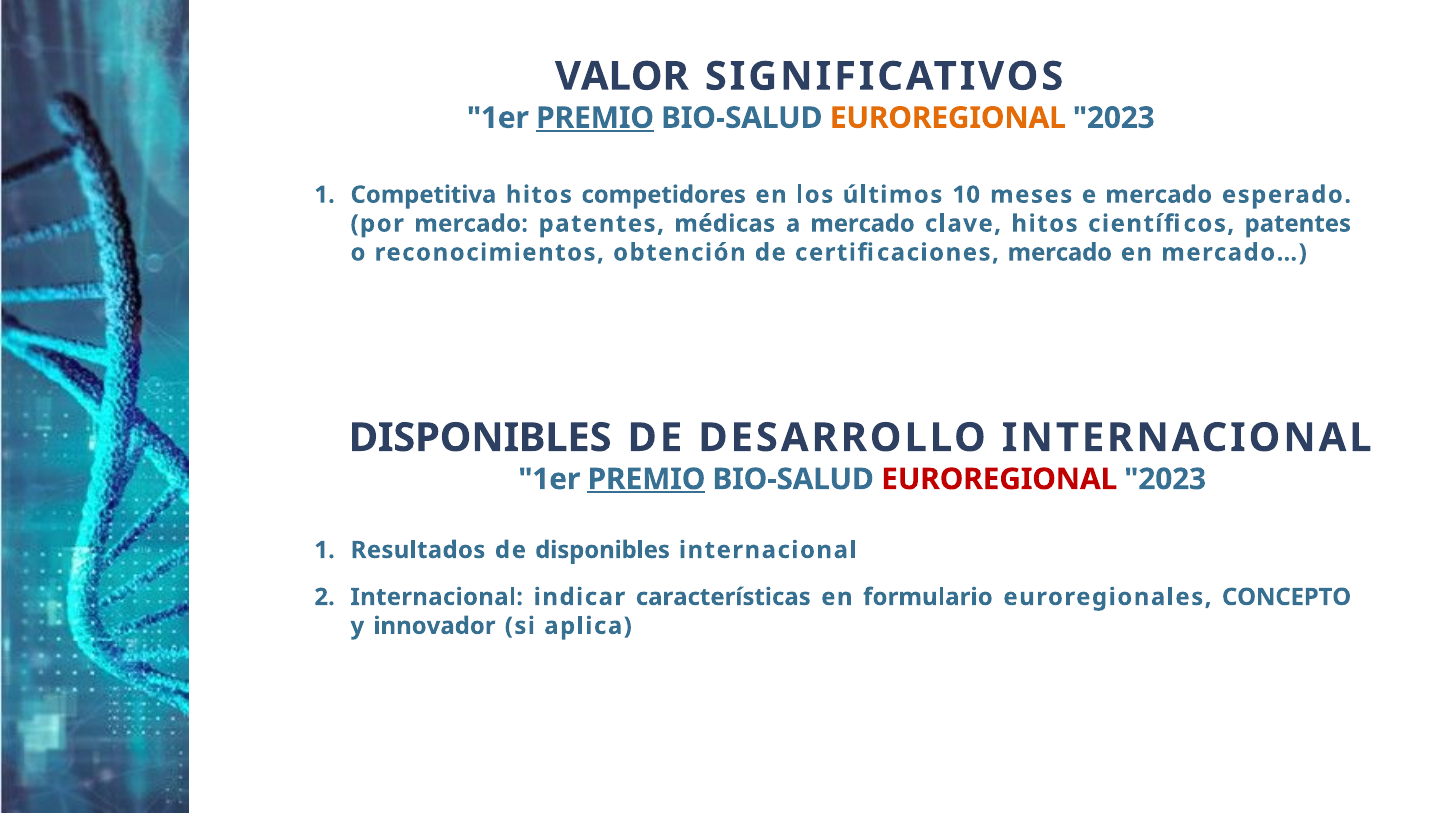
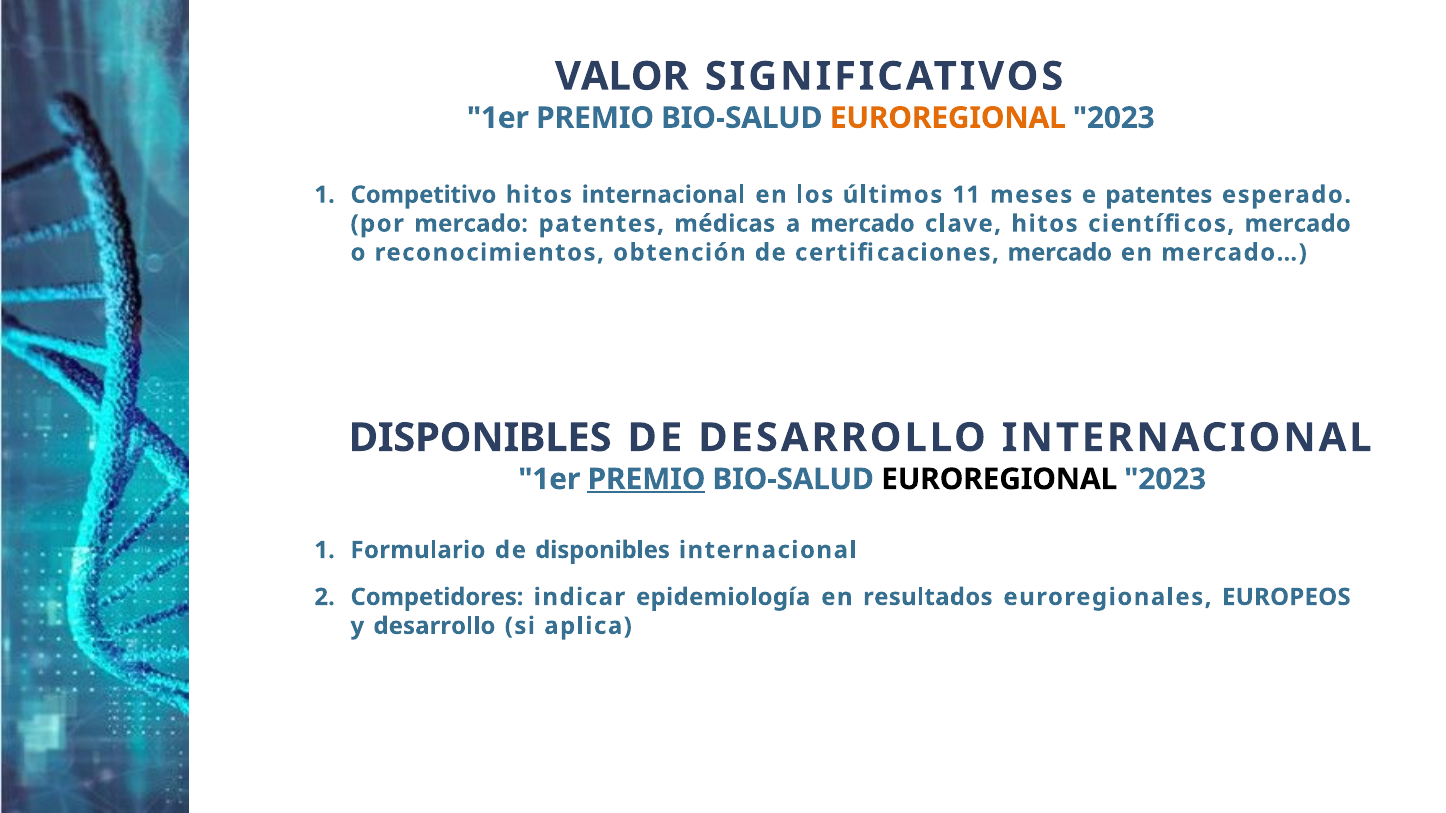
PREMIO at (595, 118) underline: present -> none
Competitiva: Competitiva -> Competitivo
hitos competidores: competidores -> internacional
10: 10 -> 11
e mercado: mercado -> patentes
científicos patentes: patentes -> mercado
EUROREGIONAL at (999, 479) colour: red -> black
Resultados: Resultados -> Formulario
Internacional at (437, 597): Internacional -> Competidores
características: características -> epidemiología
formulario: formulario -> resultados
CONCEPTO: CONCEPTO -> EUROPEOS
y innovador: innovador -> desarrollo
